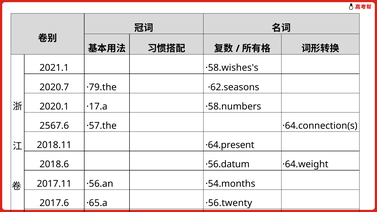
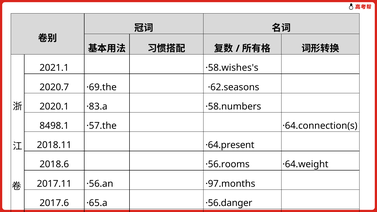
·79.the: ·79.the -> ·69.the
·17.a: ·17.a -> ·83.a
2567.6: 2567.6 -> 8498.1
·56.datum: ·56.datum -> ·56.rooms
·54.months: ·54.months -> ·97.months
·56.twenty: ·56.twenty -> ·56.danger
